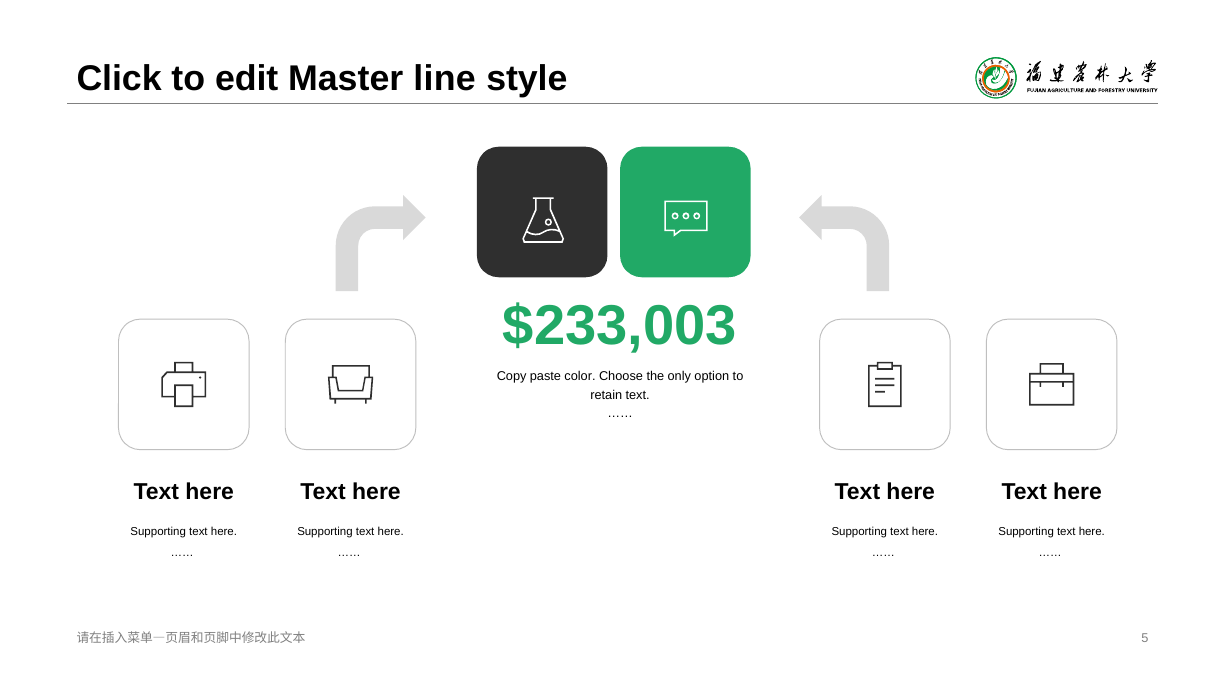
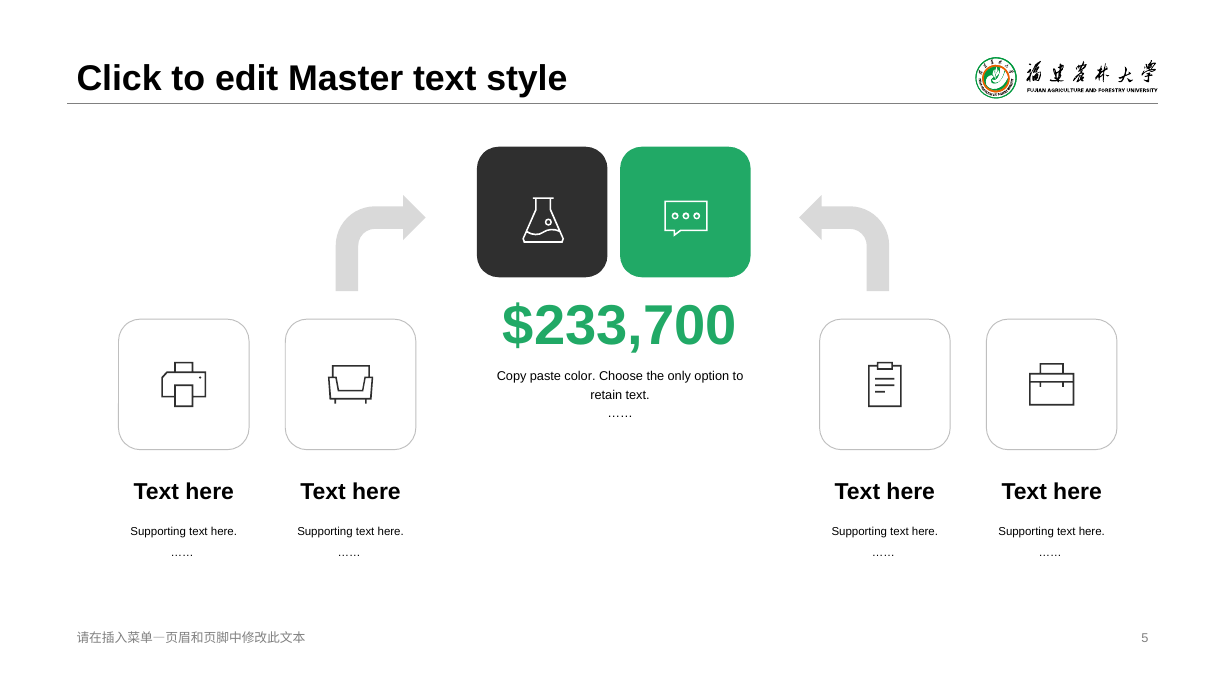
Master line: line -> text
$233,003: $233,003 -> $233,700
